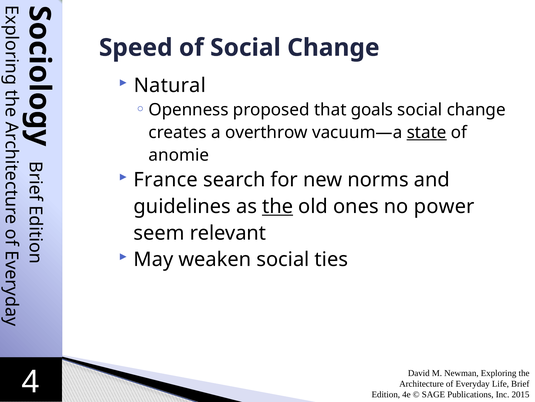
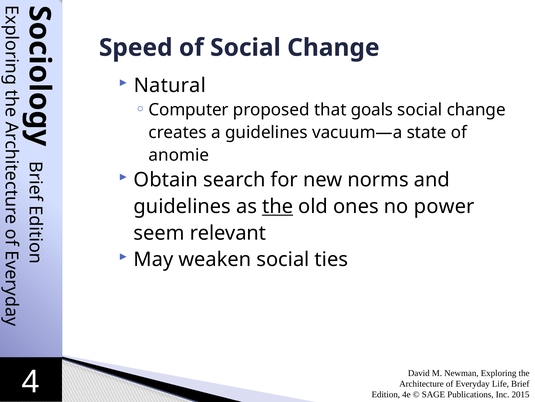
Openness: Openness -> Computer
a overthrow: overthrow -> guidelines
state underline: present -> none
France: France -> Obtain
